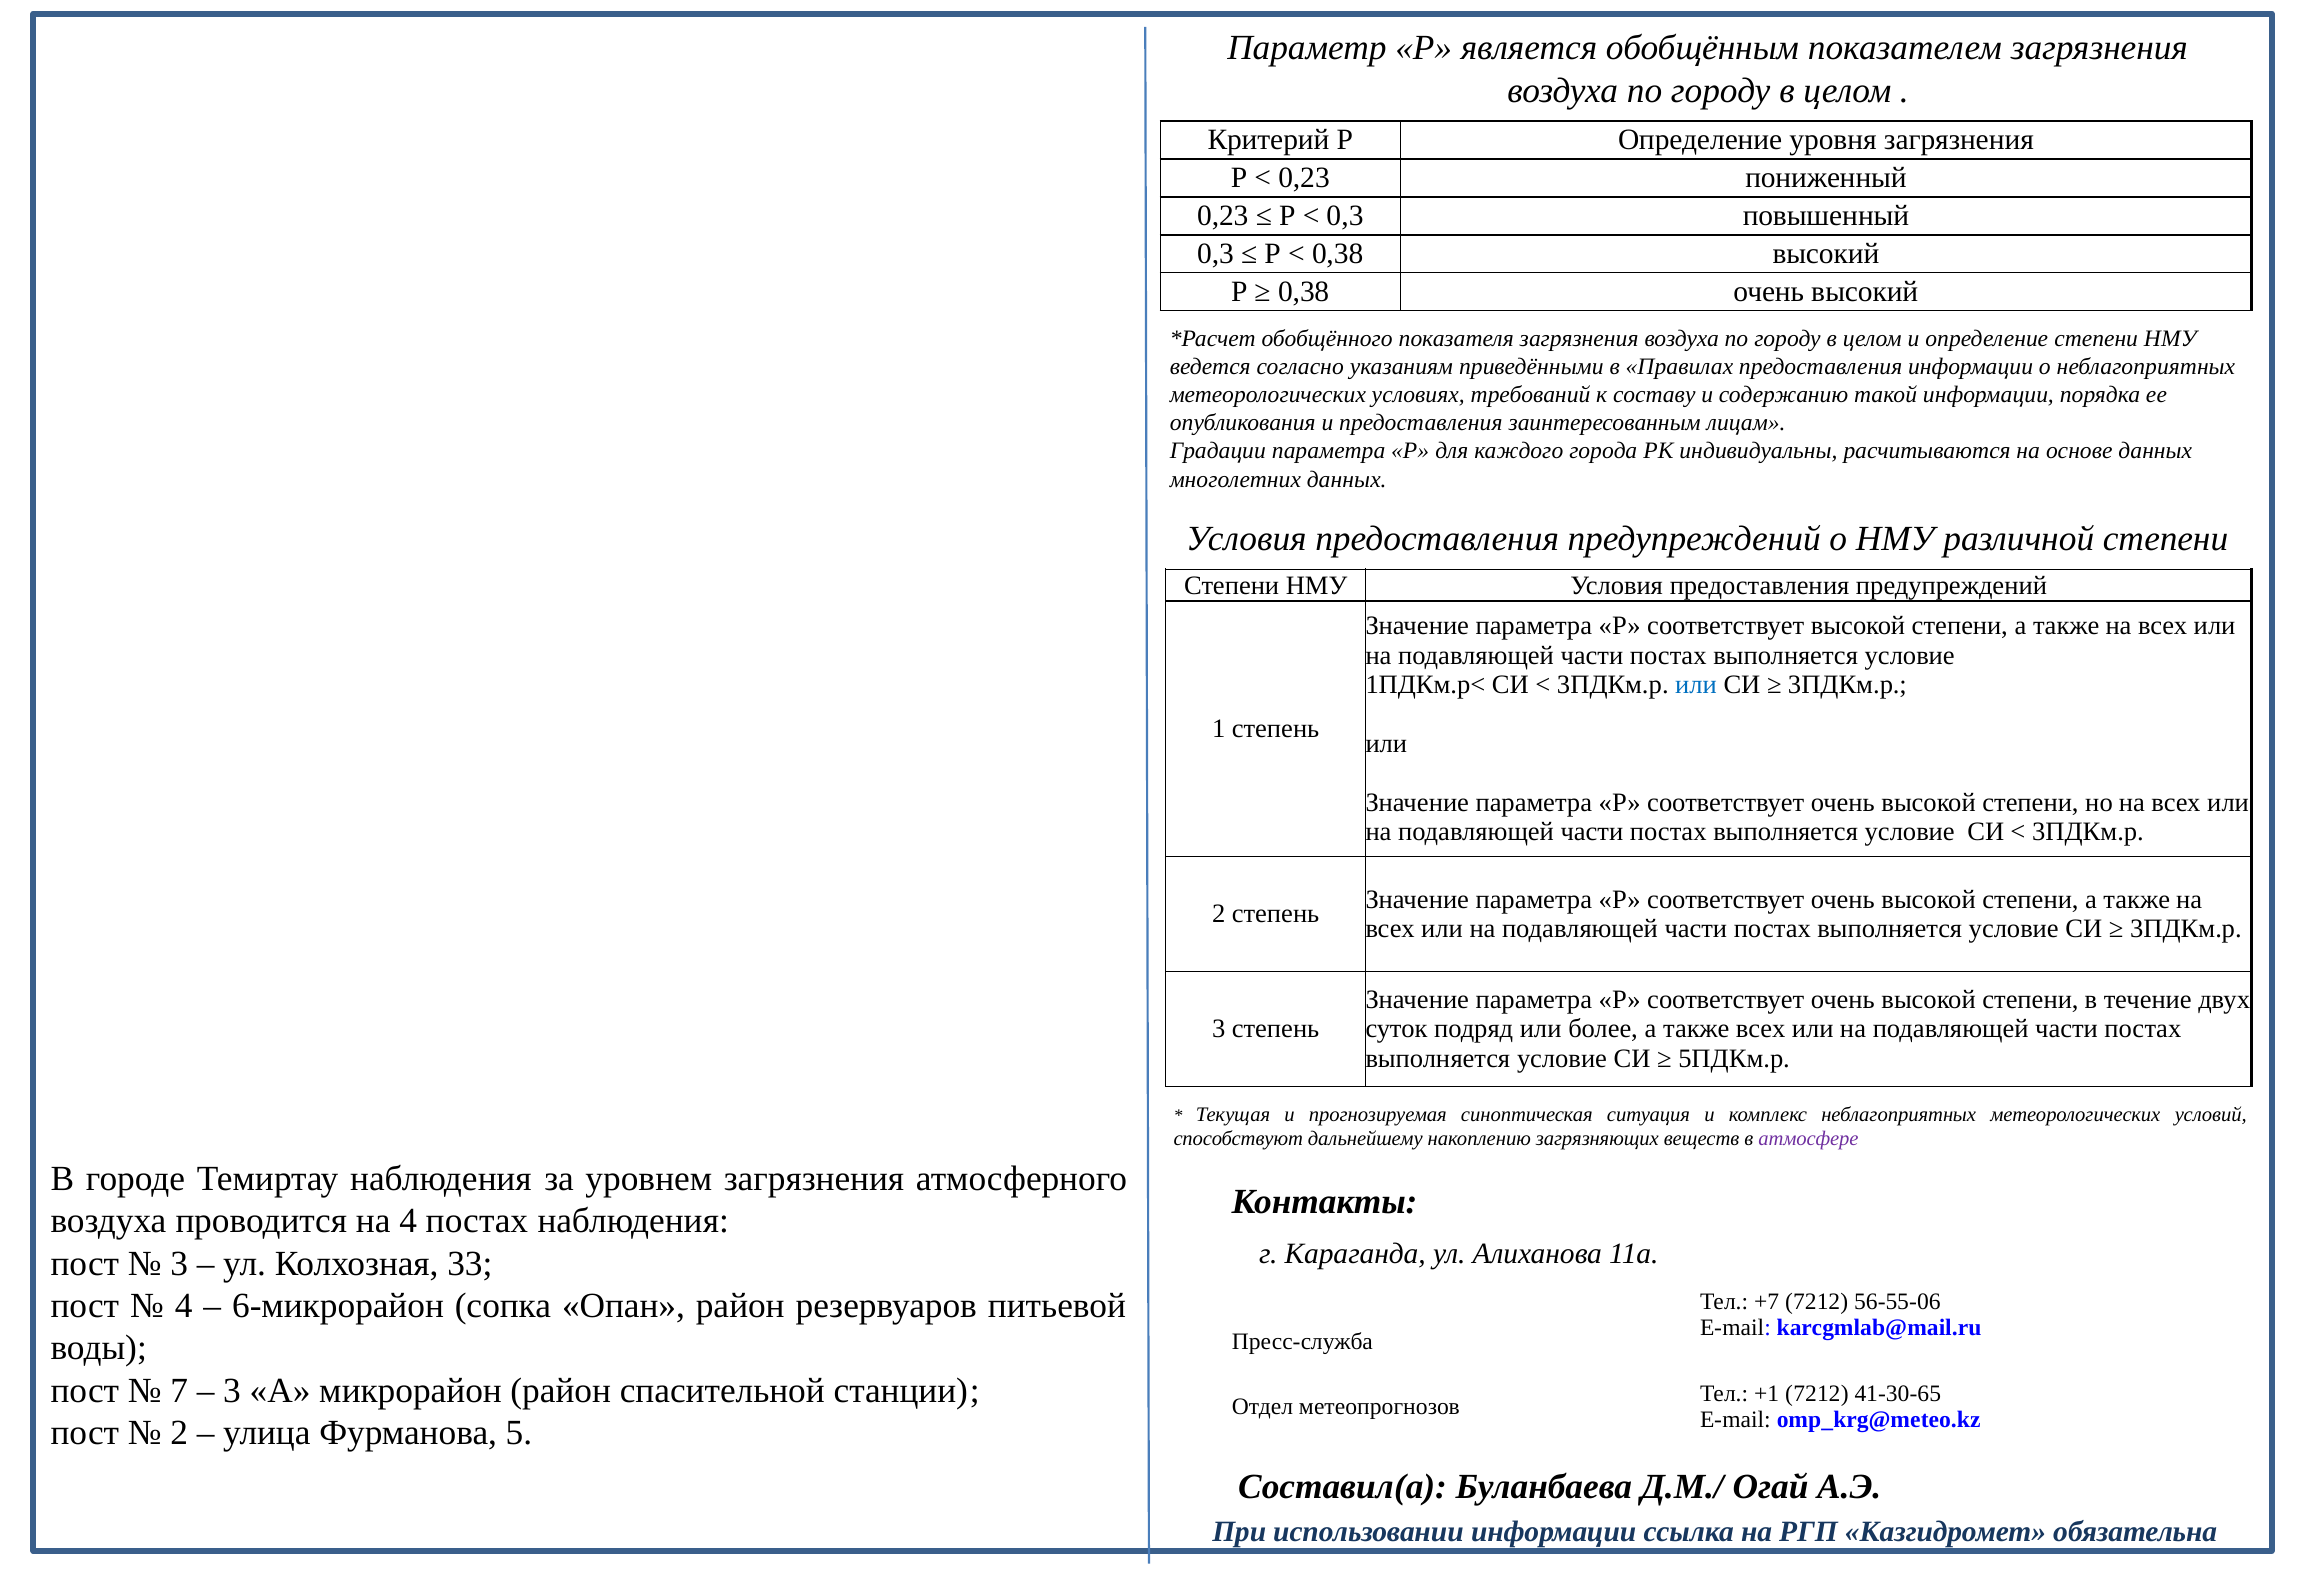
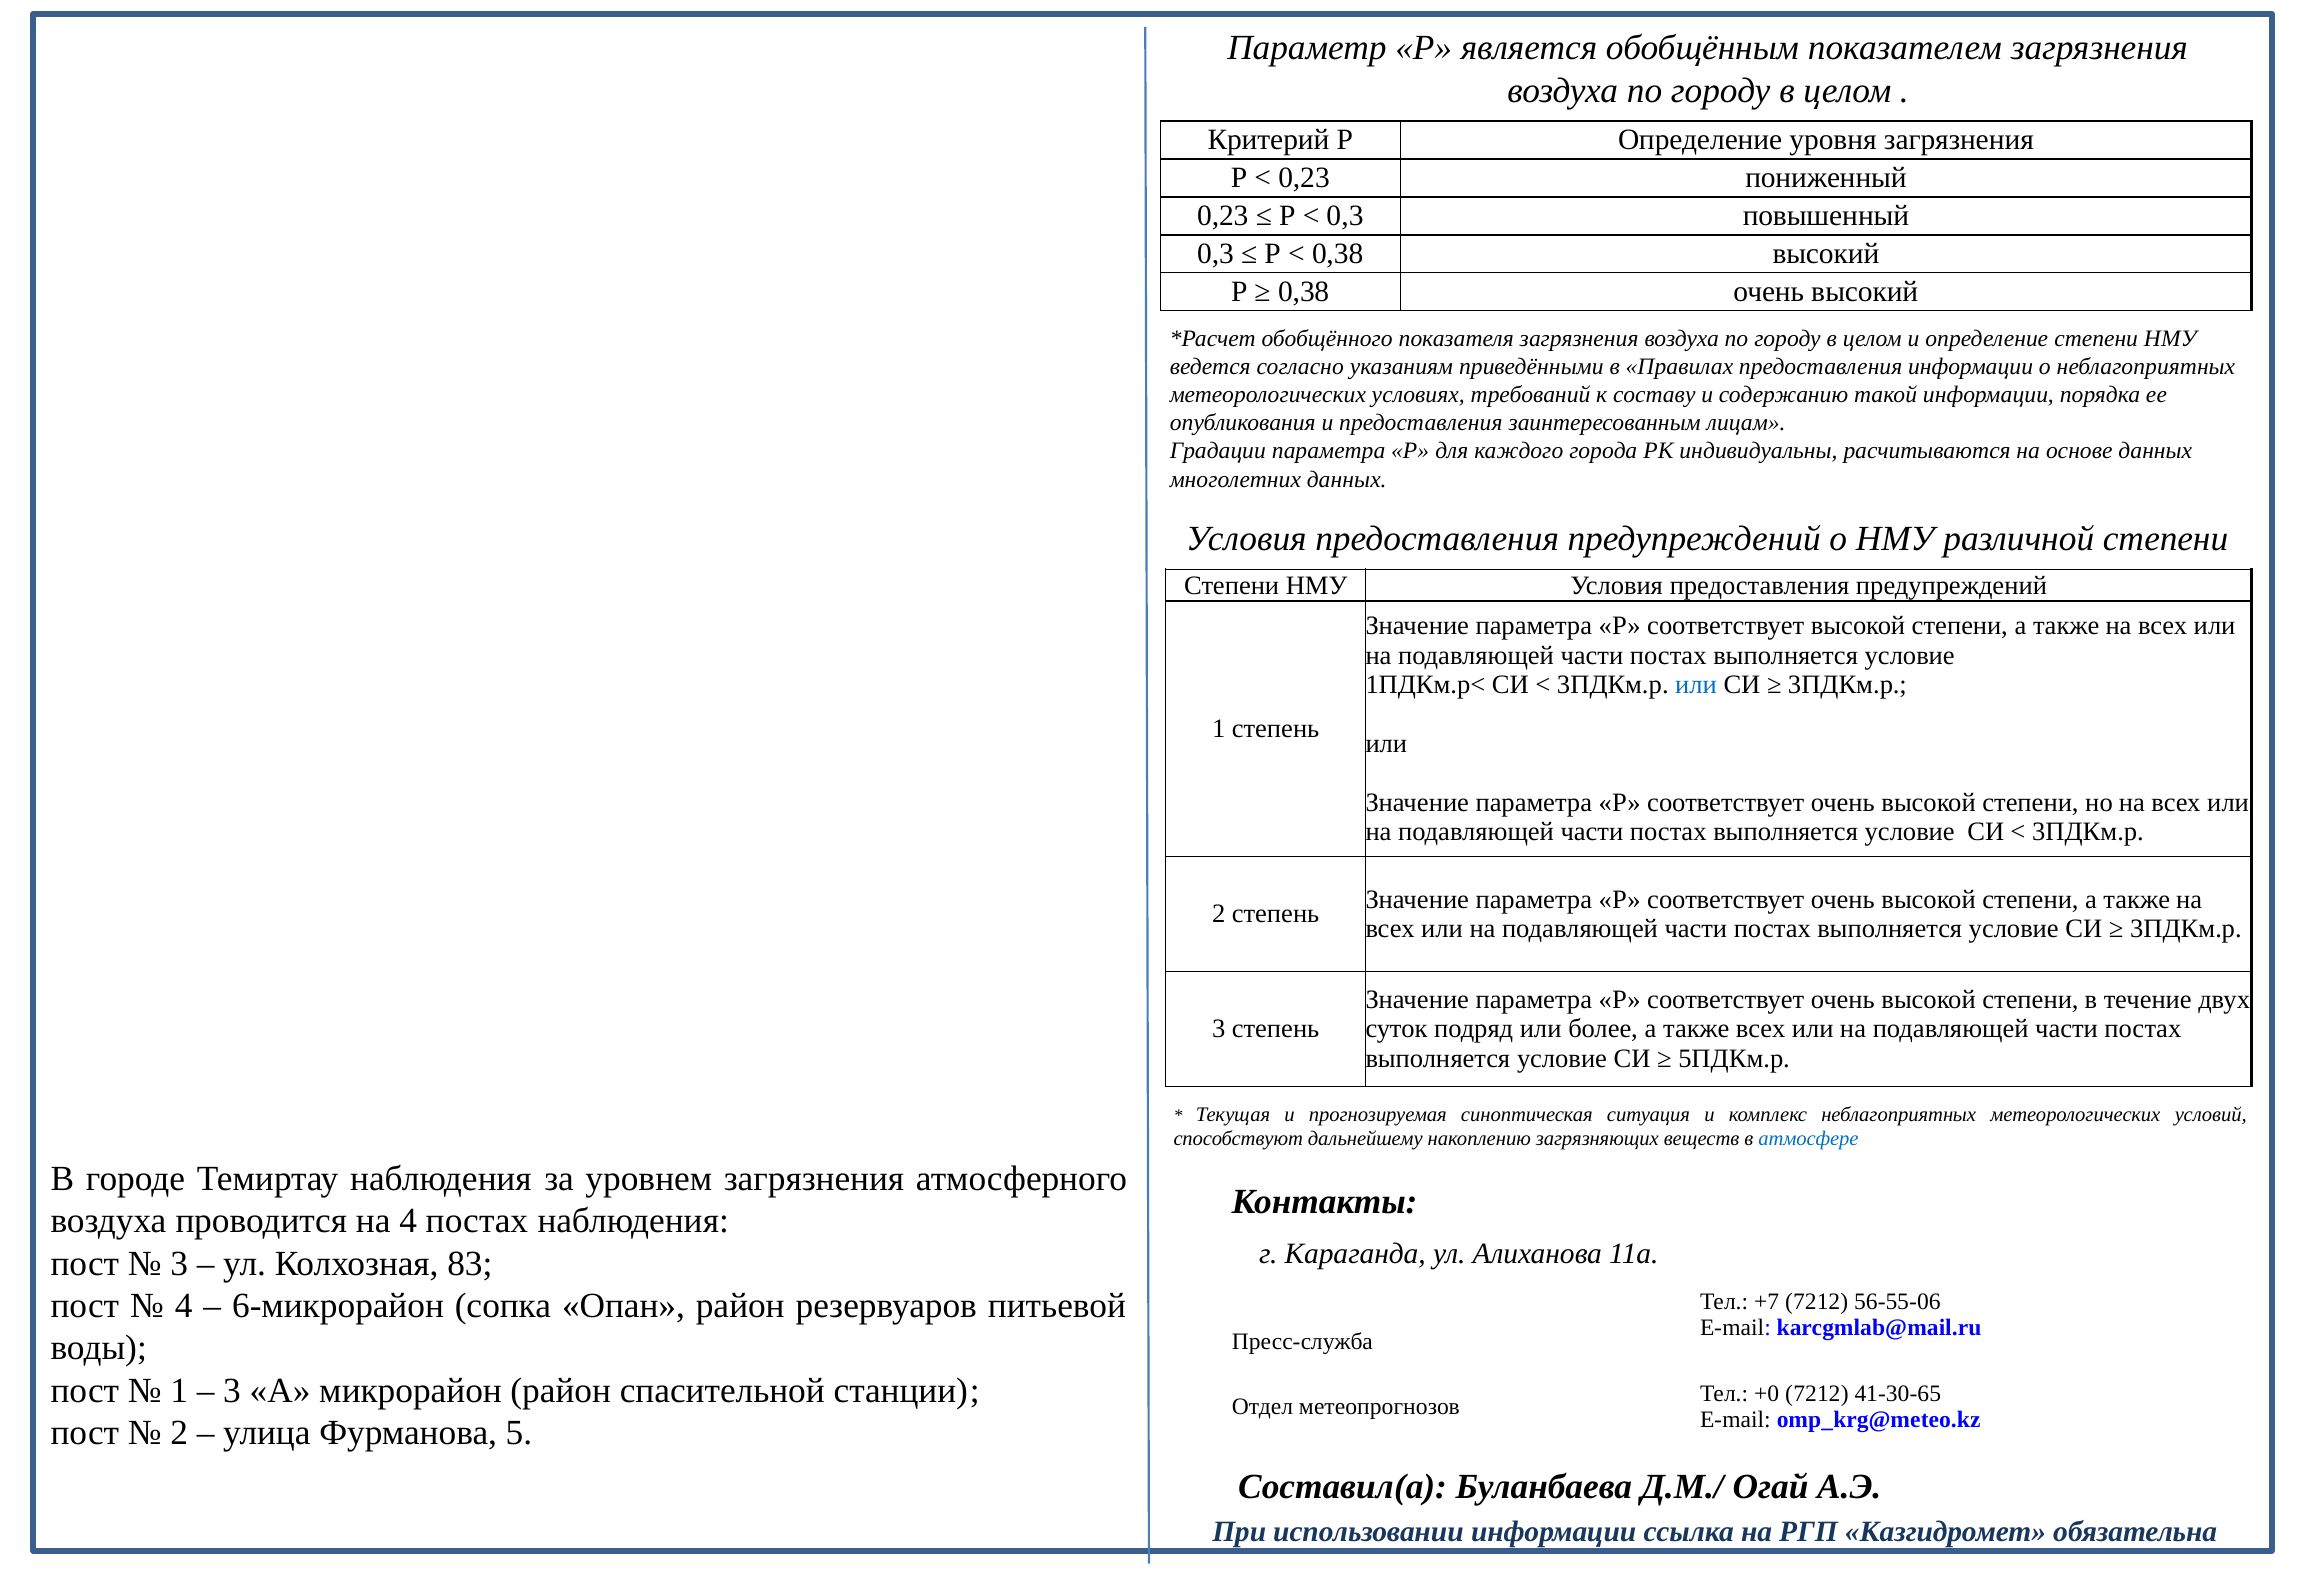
атмосфере colour: purple -> blue
33: 33 -> 83
7 at (179, 1391): 7 -> 1
+1: +1 -> +0
